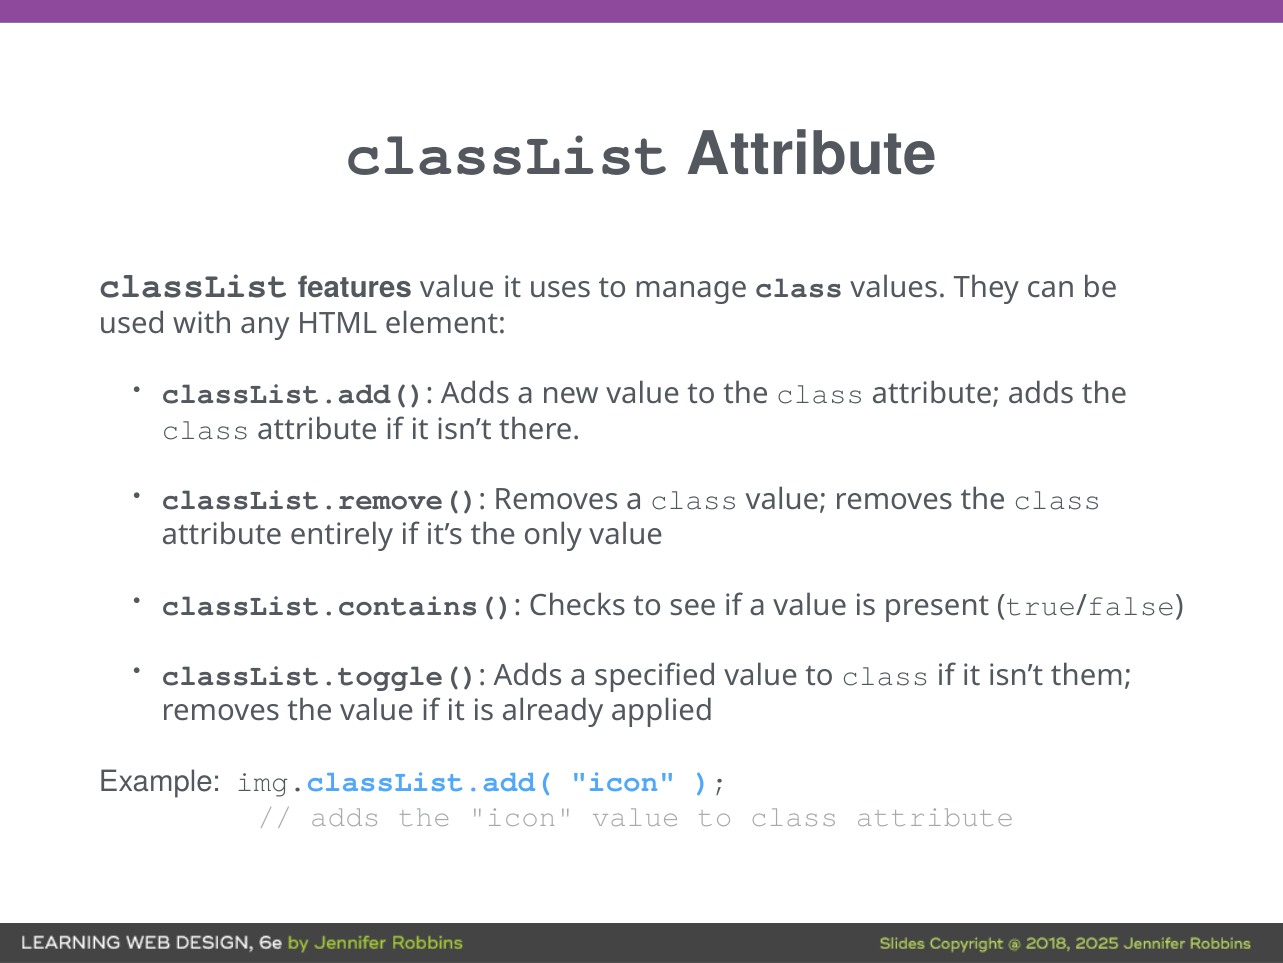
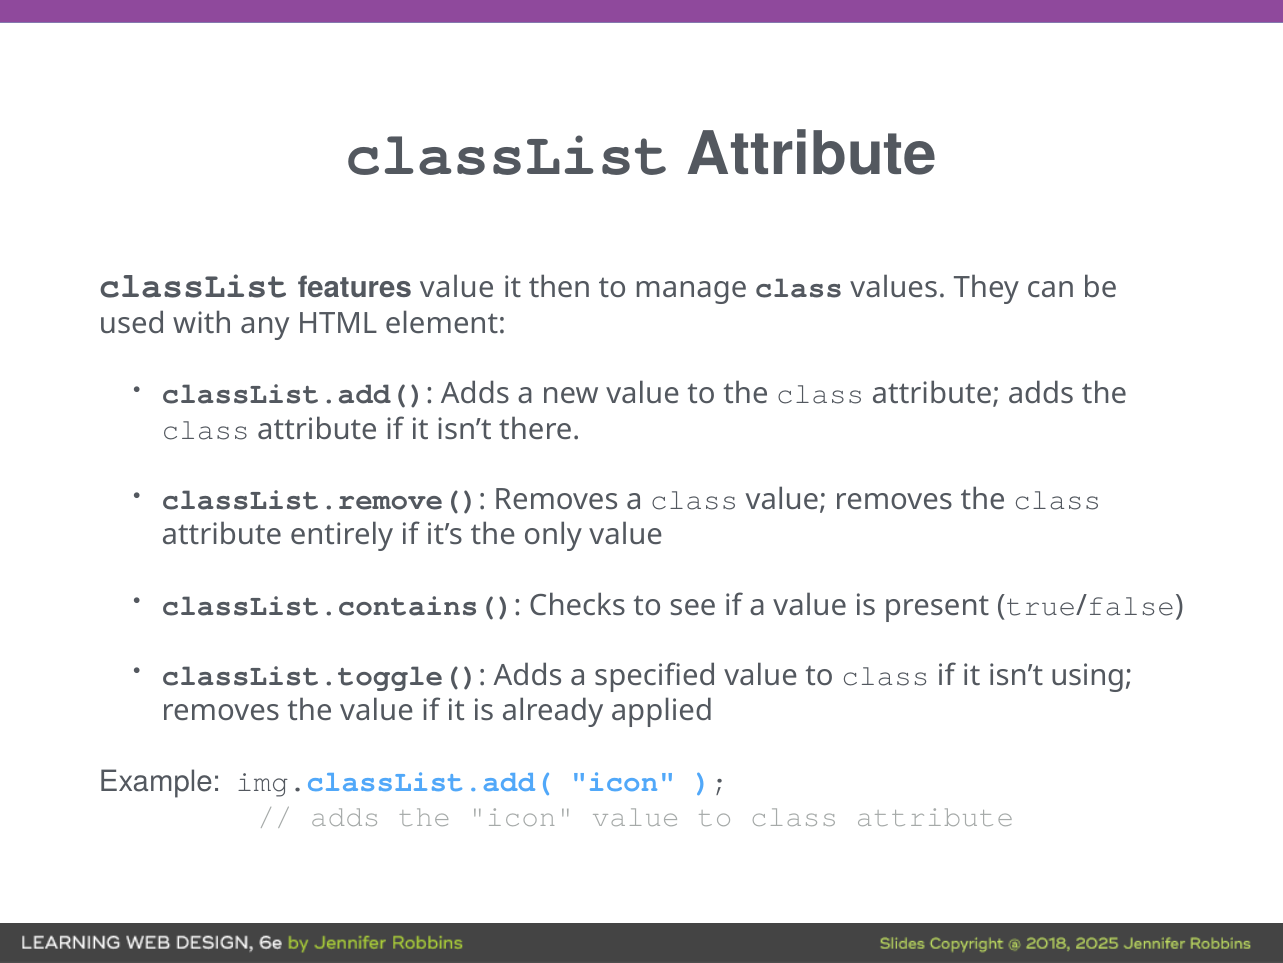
uses: uses -> then
them: them -> using
